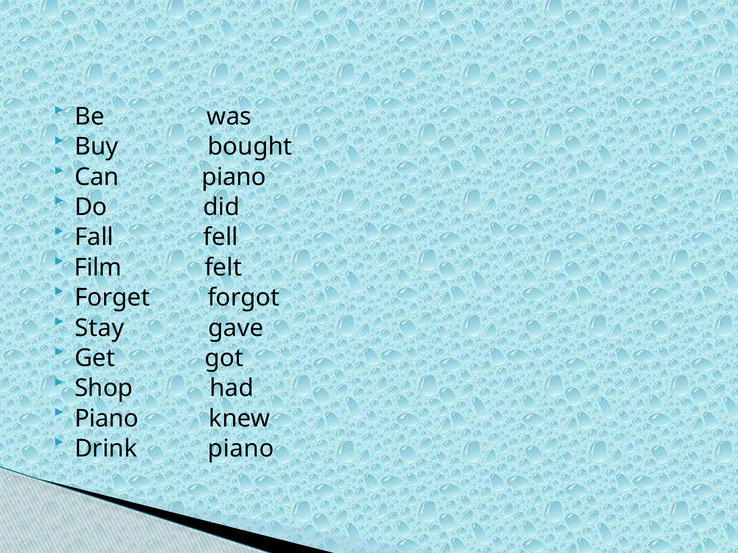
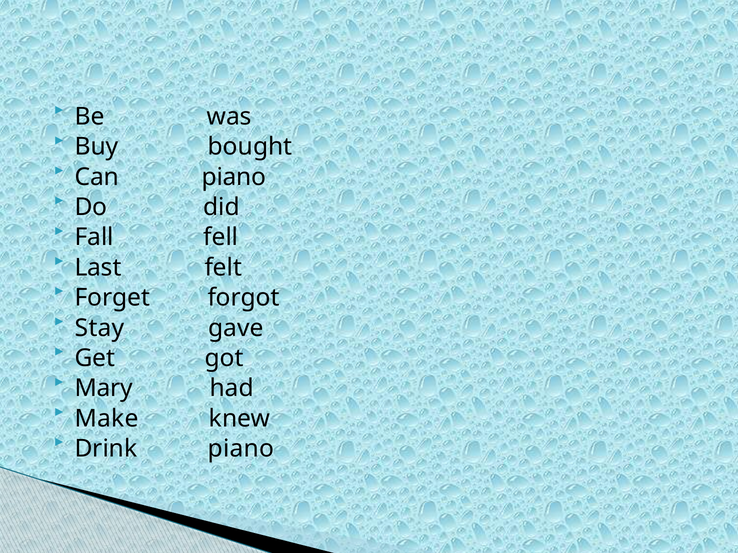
Film: Film -> Last
Shop: Shop -> Mary
Piano at (107, 419): Piano -> Make
